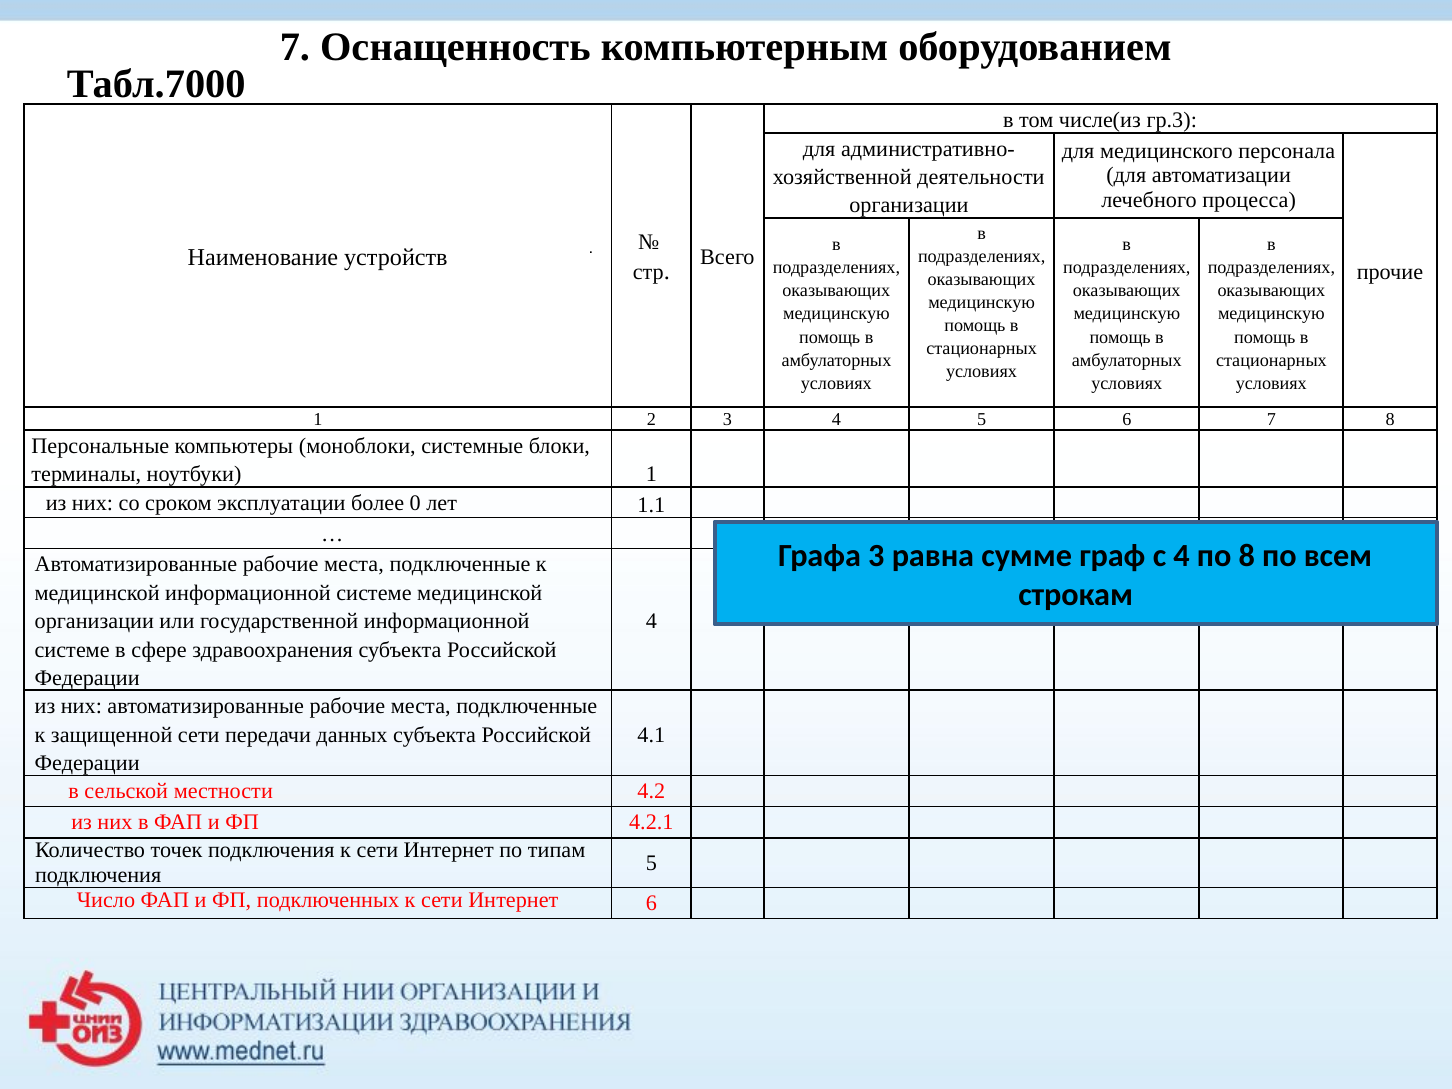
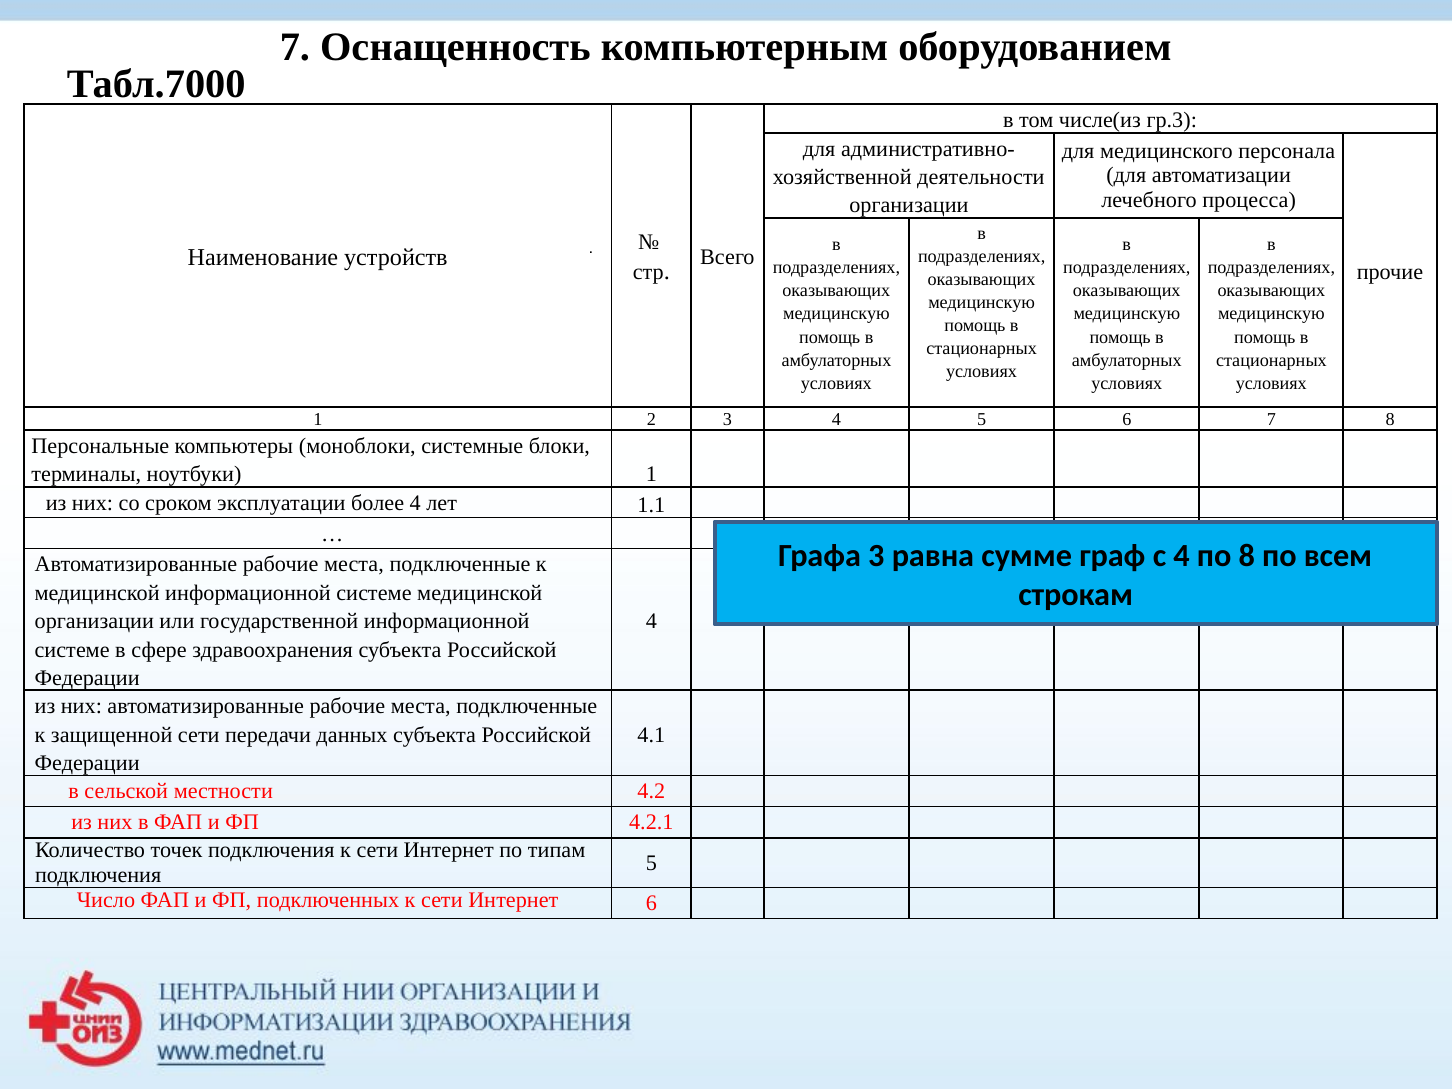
более 0: 0 -> 4
